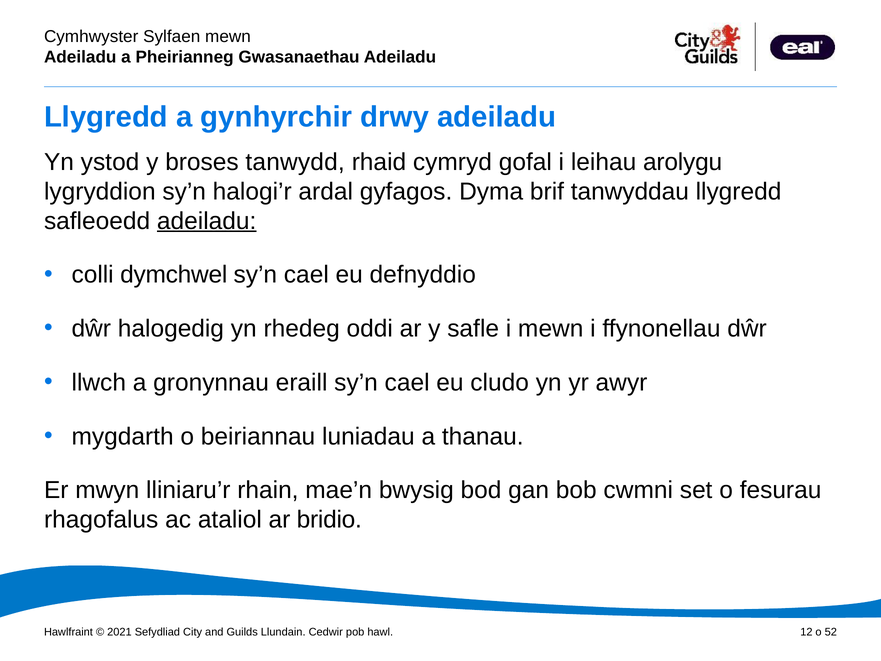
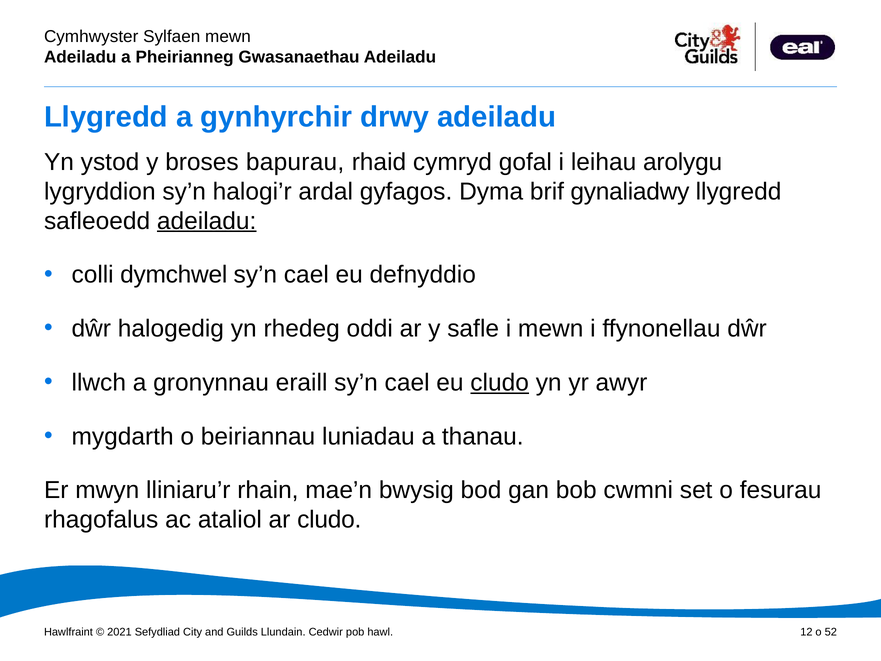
tanwydd: tanwydd -> bapurau
tanwyddau: tanwyddau -> gynaliadwy
cludo at (500, 382) underline: none -> present
ar bridio: bridio -> cludo
